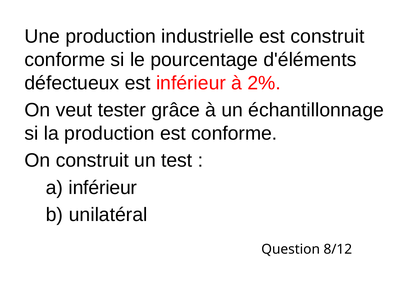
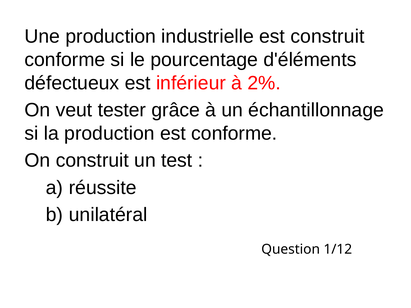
inférieur at (103, 188): inférieur -> réussite
8/12: 8/12 -> 1/12
